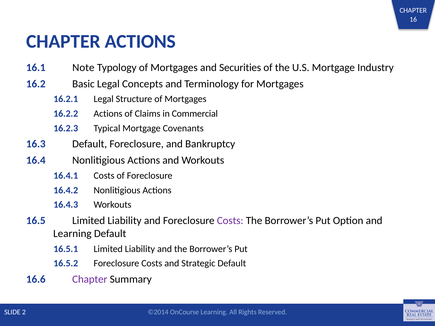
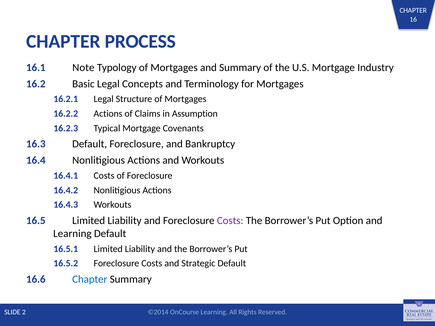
CHAPTER ACTIONS: ACTIONS -> PROCESS
and Securities: Securities -> Summary
Commercial: Commercial -> Assumption
Chapter at (90, 279) colour: purple -> blue
